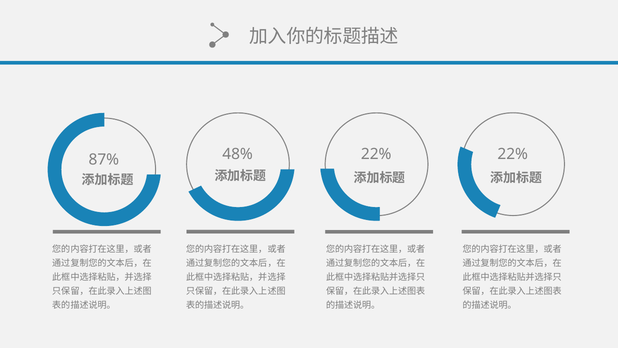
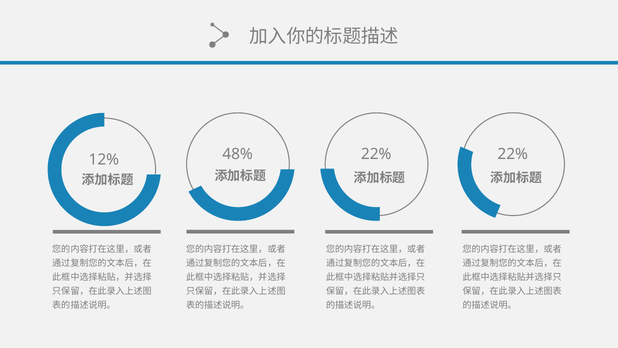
87%: 87% -> 12%
